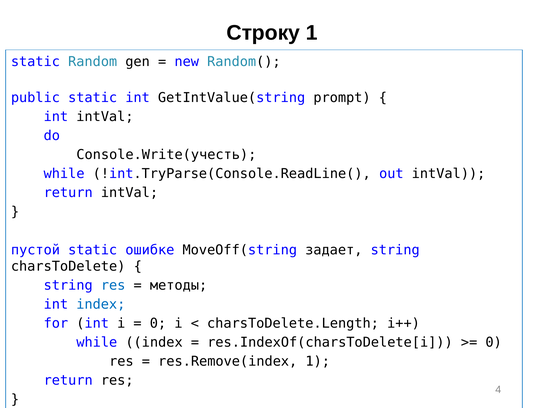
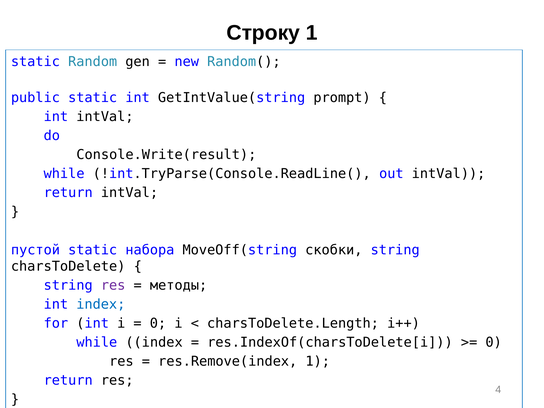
Console.Write(учесть: Console.Write(учесть -> Console.Write(result
ошибке: ошибке -> набора
задает: задает -> скобки
res at (113, 285) colour: blue -> purple
